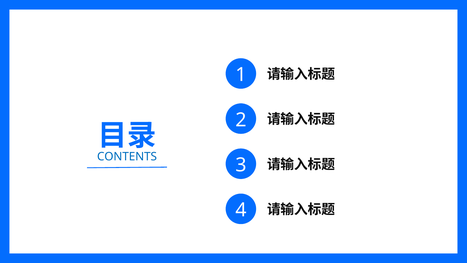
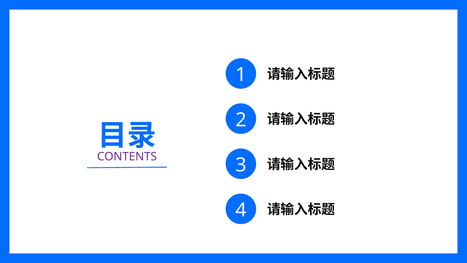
CONTENTS colour: blue -> purple
